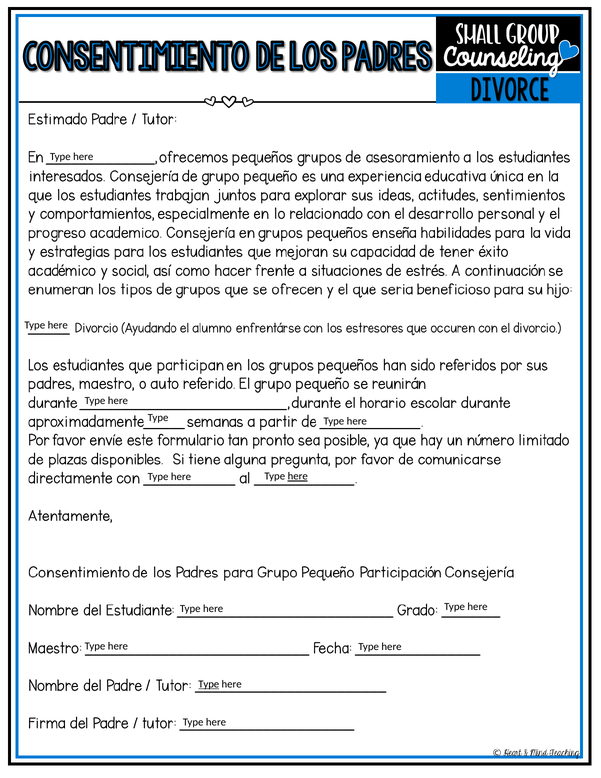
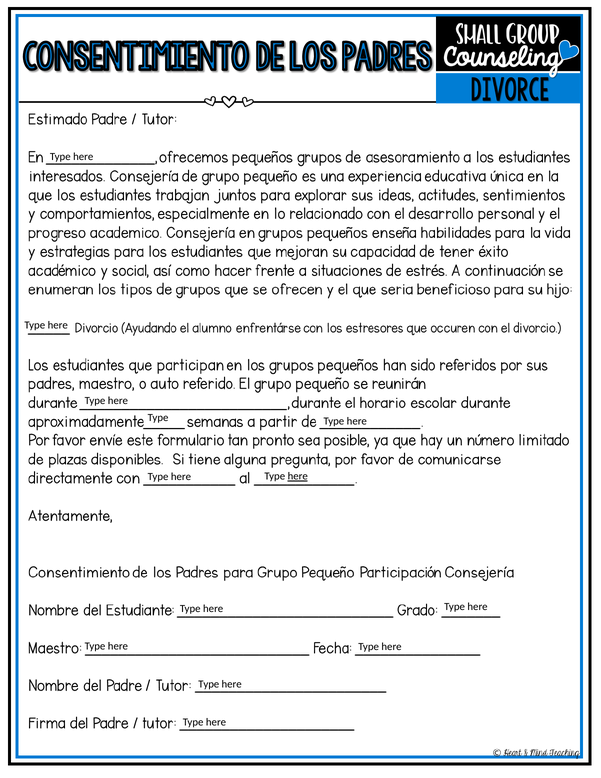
Type at (209, 684) underline: present -> none
